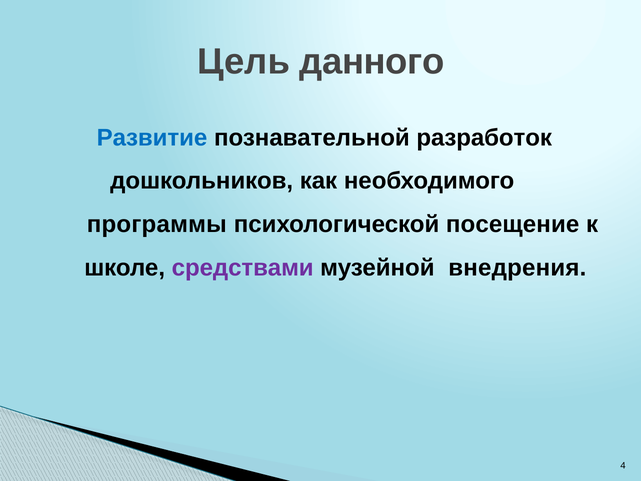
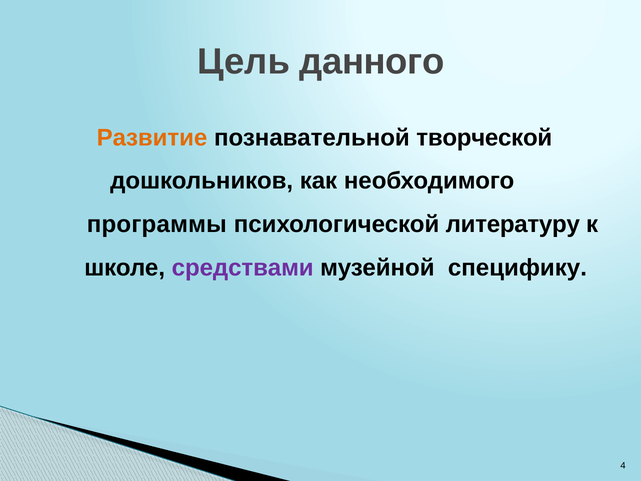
Развитие colour: blue -> orange
разработок: разработок -> творческой
посещение: посещение -> литературу
внедрения: внедрения -> специфику
